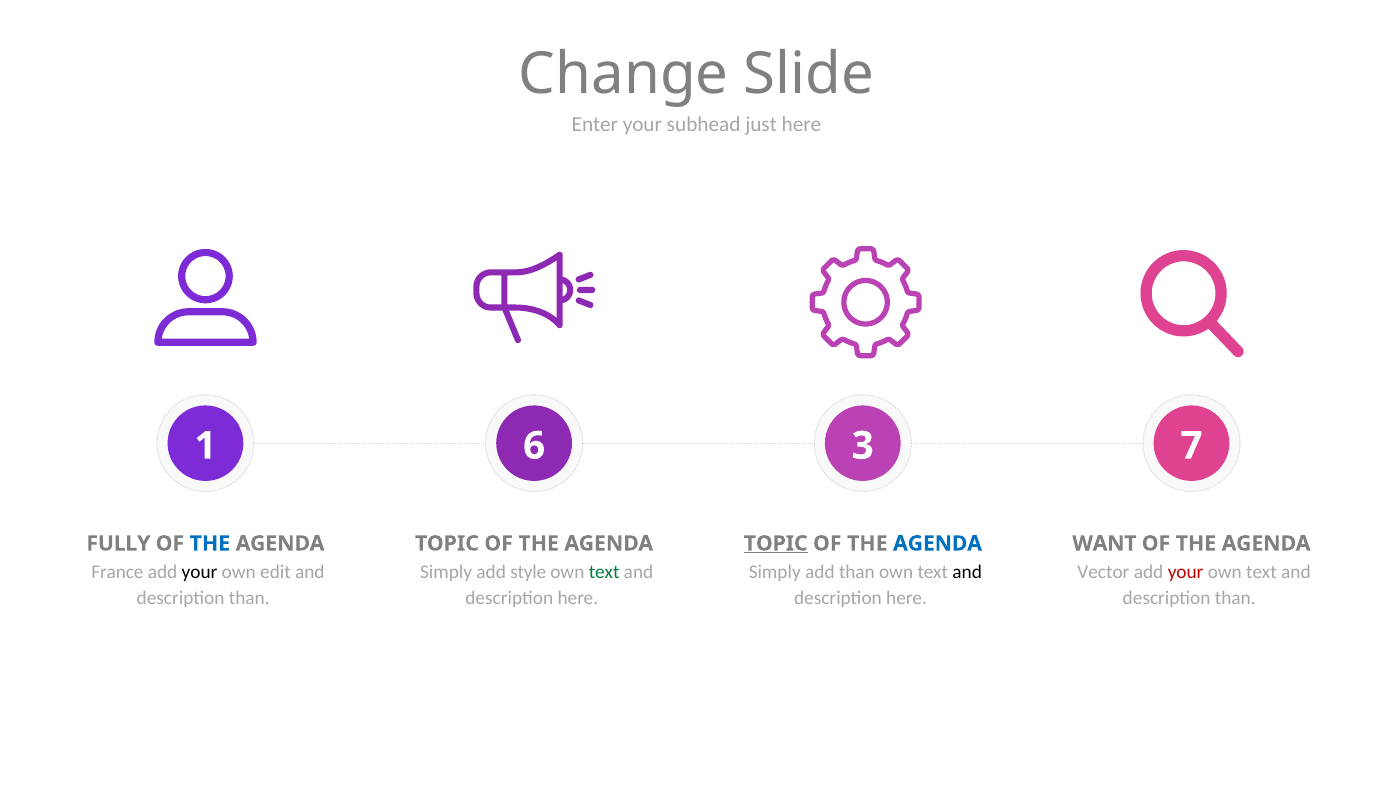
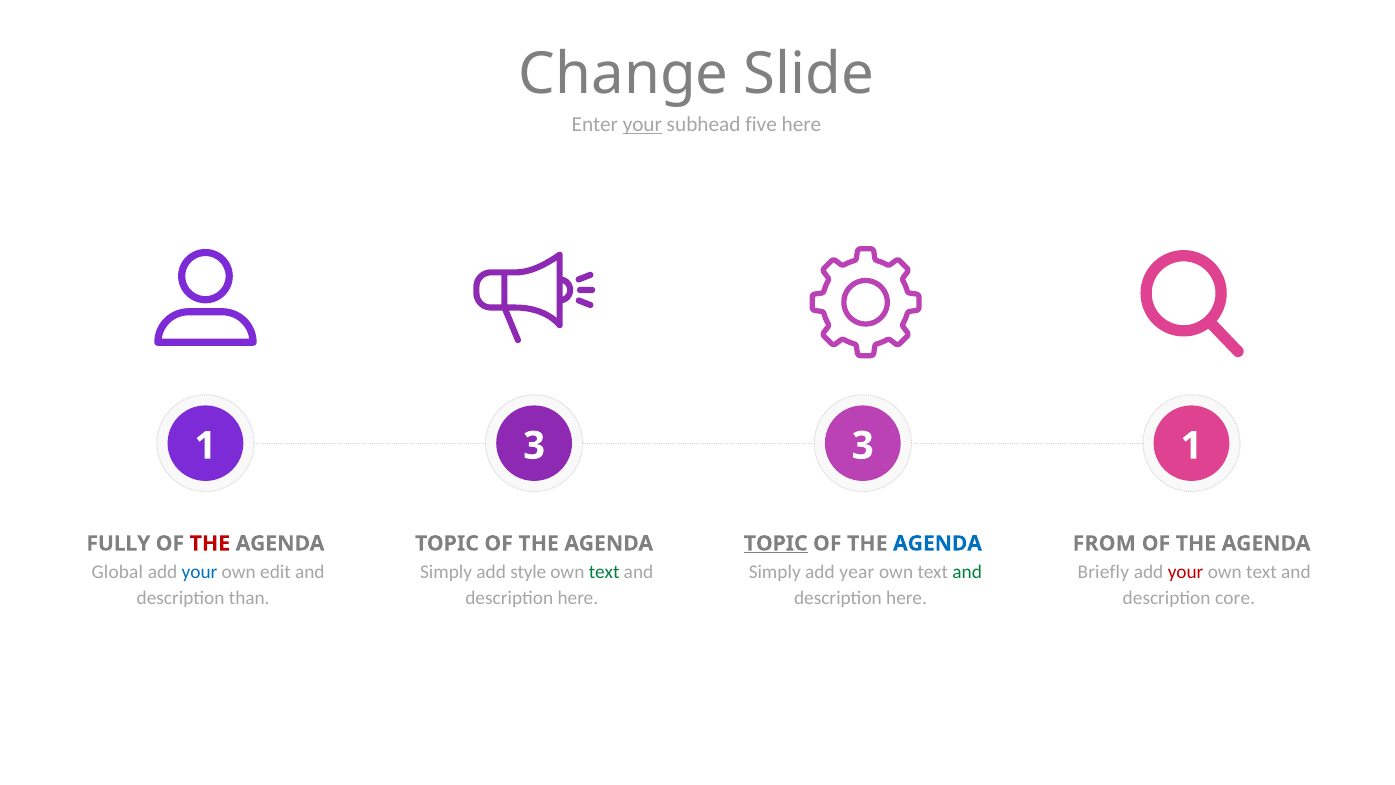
your at (642, 125) underline: none -> present
just: just -> five
1 6: 6 -> 3
3 7: 7 -> 1
THE at (210, 543) colour: blue -> red
WANT: WANT -> FROM
France: France -> Global
your at (200, 572) colour: black -> blue
add than: than -> year
and at (967, 572) colour: black -> green
Vector: Vector -> Briefly
than at (1235, 598): than -> core
